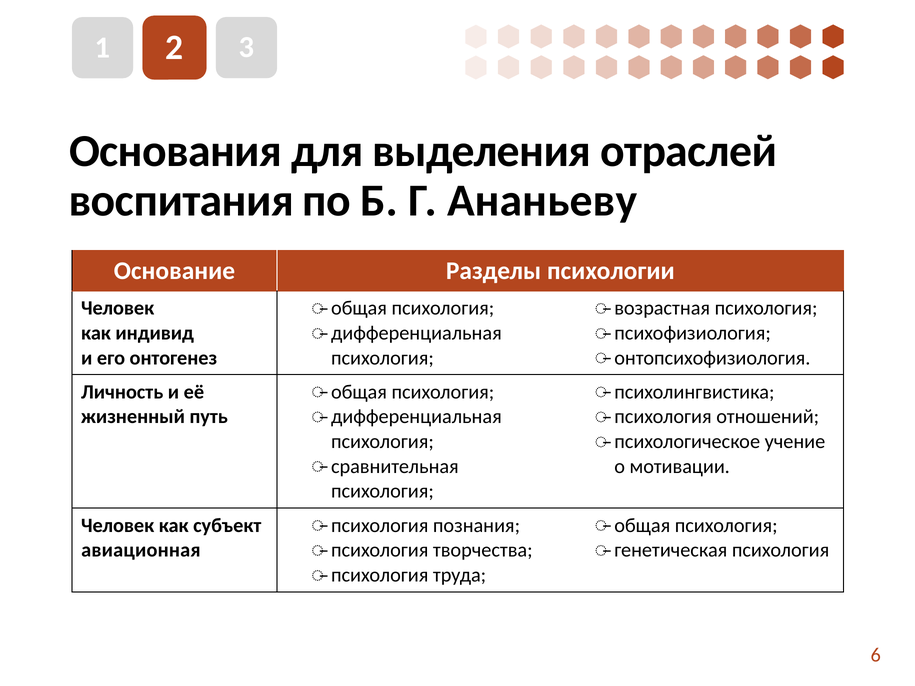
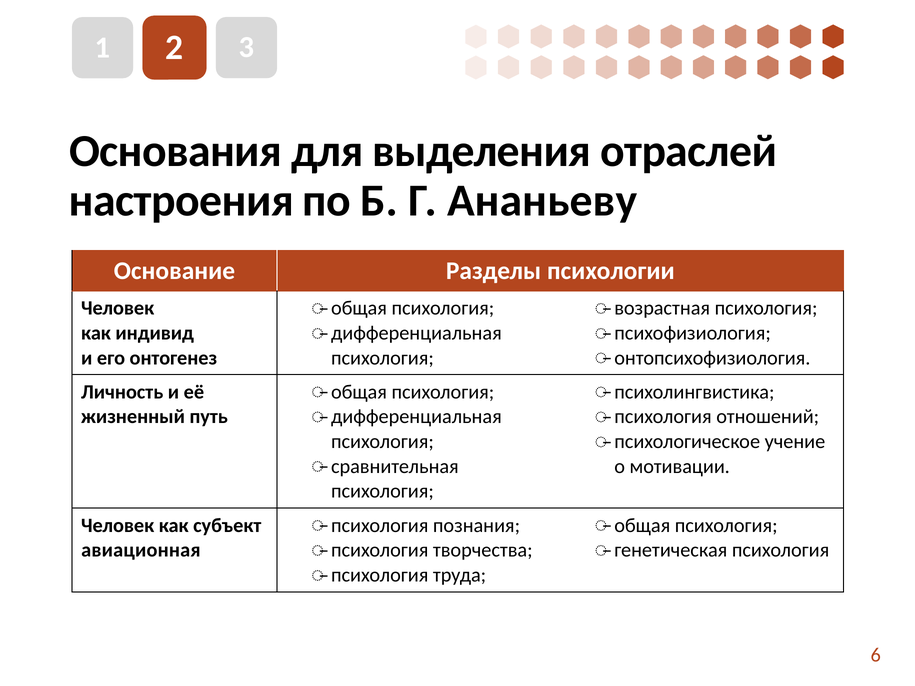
воспитания: воспитания -> настроения
